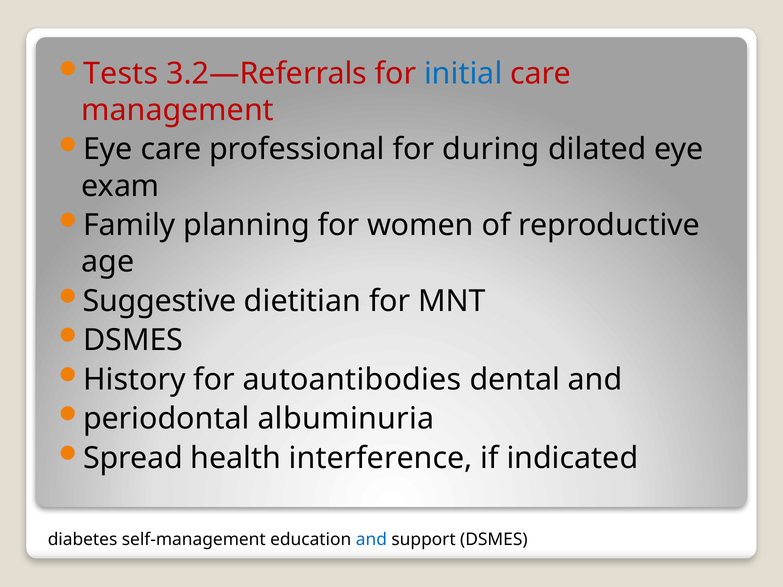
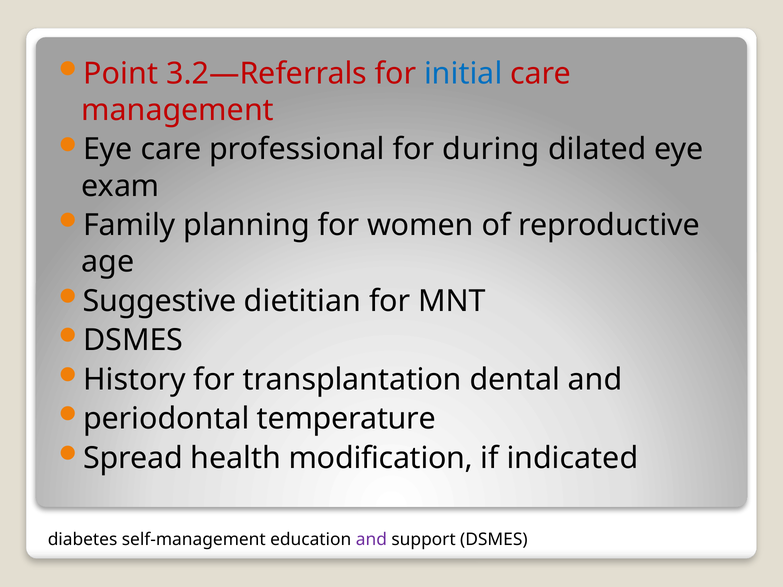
Tests: Tests -> Point
autoantibodies: autoantibodies -> transplantation
albuminuria: albuminuria -> temperature
interference: interference -> modification
and at (371, 539) colour: blue -> purple
